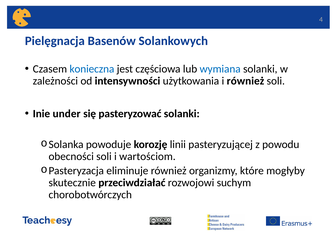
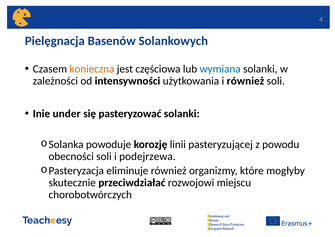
konieczna colour: blue -> orange
wartościom: wartościom -> podejrzewa
suchym: suchym -> miejscu
